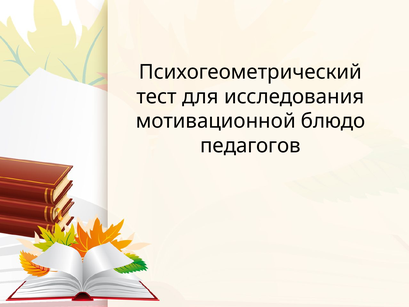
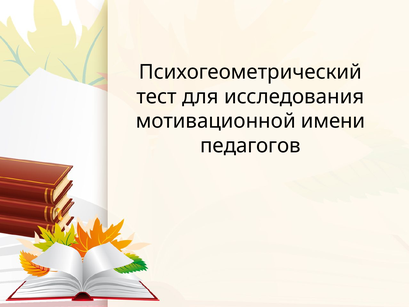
блюдо: блюдо -> имени
